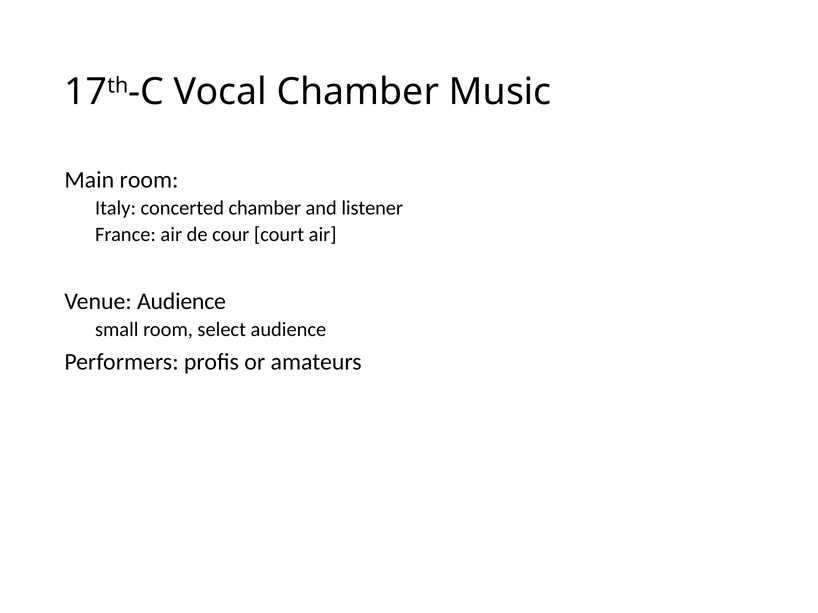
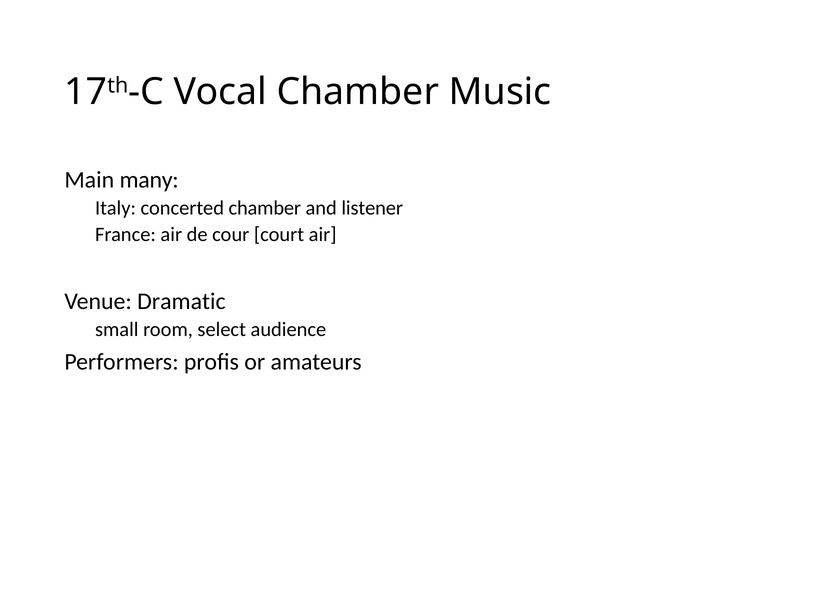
Main room: room -> many
Venue Audience: Audience -> Dramatic
